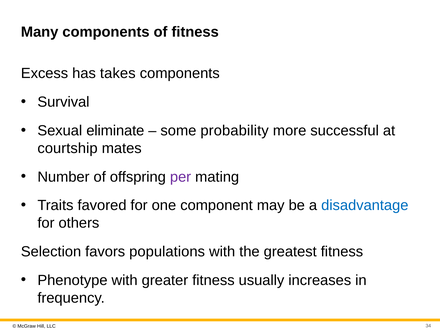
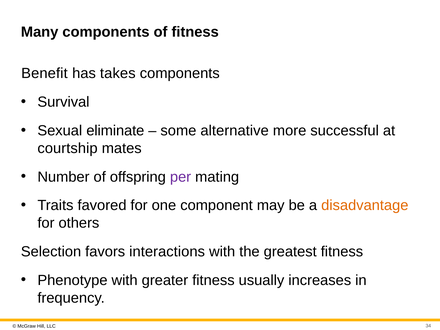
Excess: Excess -> Benefit
probability: probability -> alternative
disadvantage colour: blue -> orange
populations: populations -> interactions
